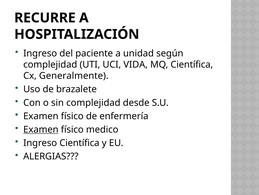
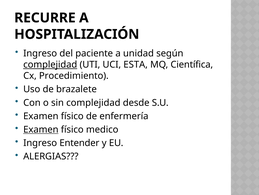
complejidad at (50, 64) underline: none -> present
VIDA: VIDA -> ESTA
Generalmente: Generalmente -> Procedimiento
Ingreso Científica: Científica -> Entender
